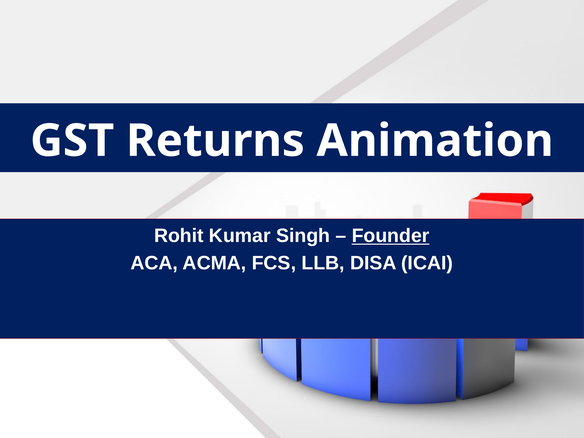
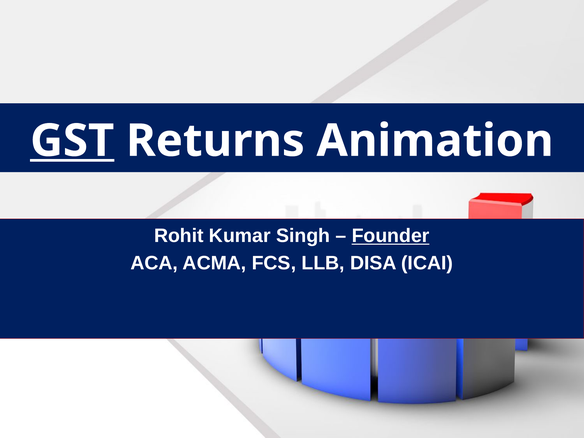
GST underline: none -> present
